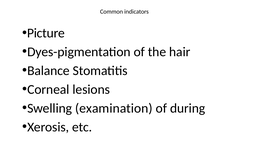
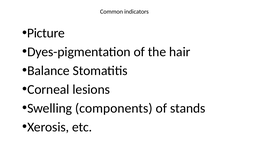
examination: examination -> components
during: during -> stands
